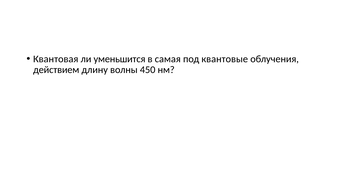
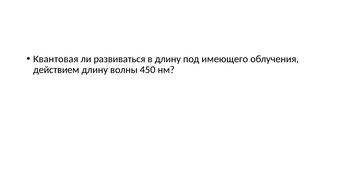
уменьшится: уменьшится -> развиваться
в самая: самая -> длину
квантовые: квантовые -> имеющего
